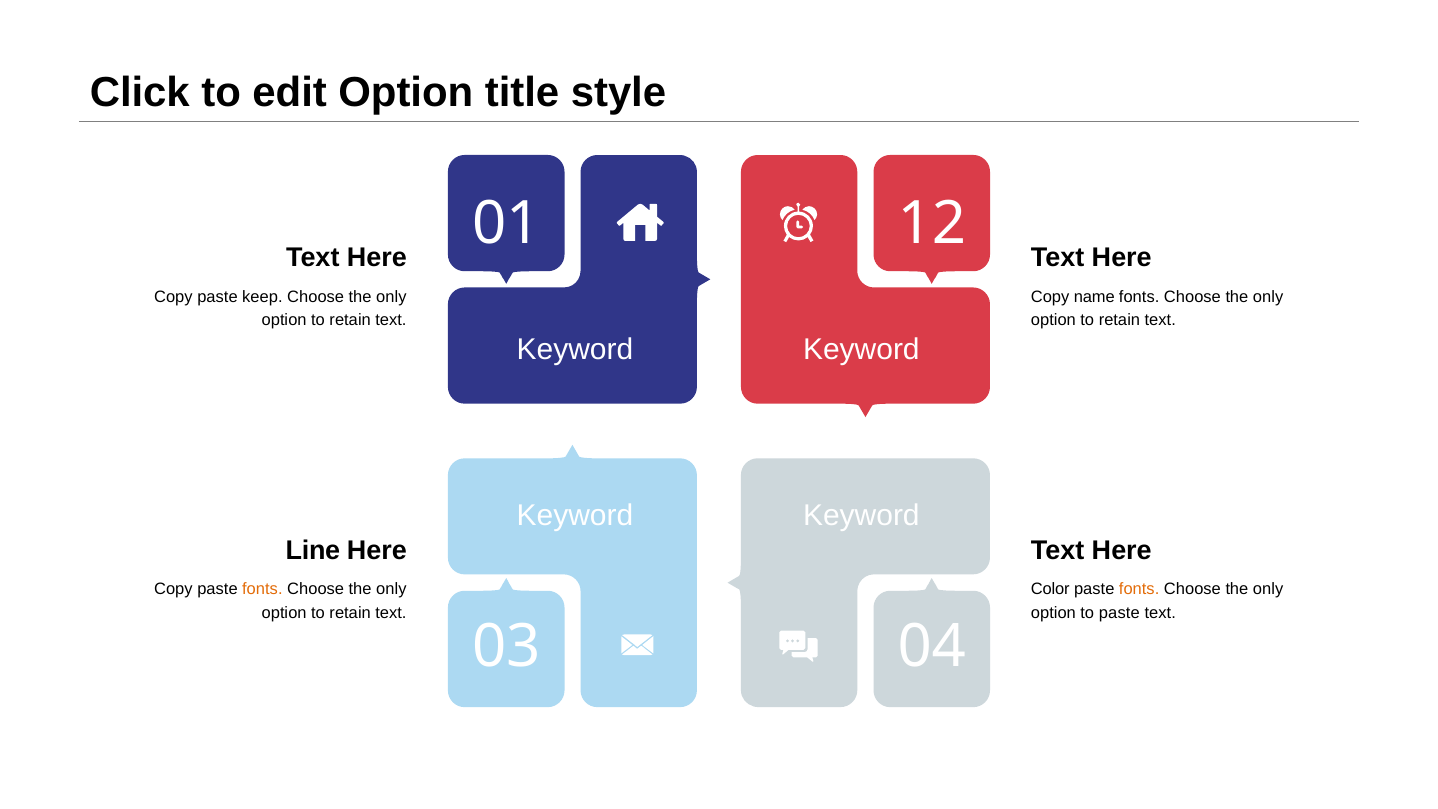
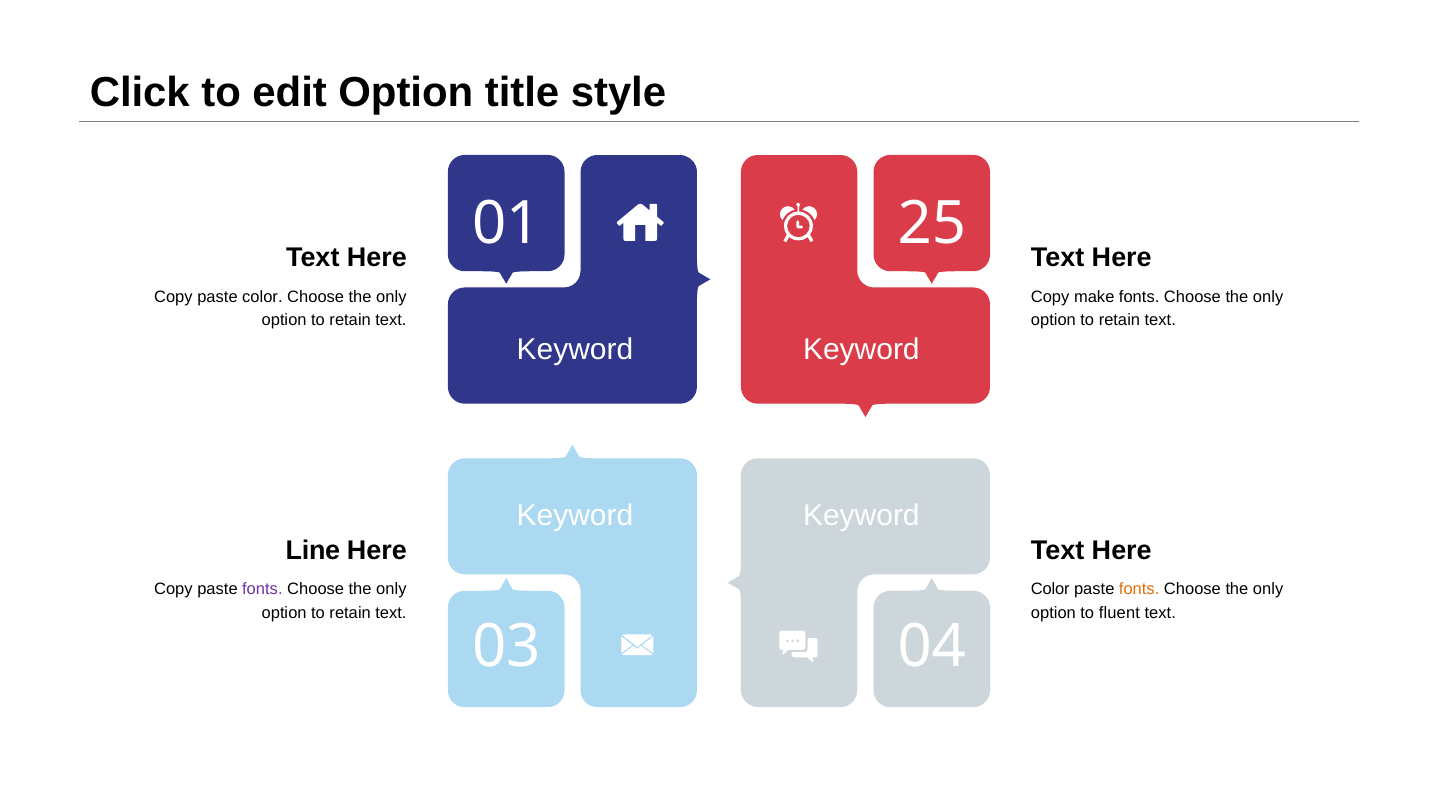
12: 12 -> 25
paste keep: keep -> color
name: name -> make
fonts at (262, 589) colour: orange -> purple
to paste: paste -> fluent
